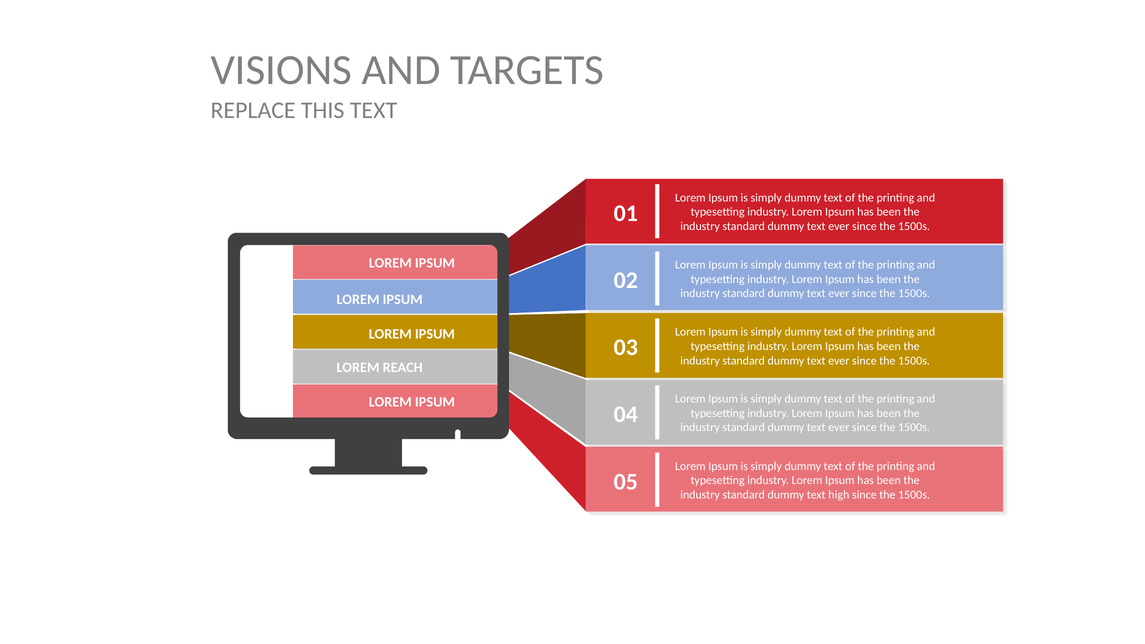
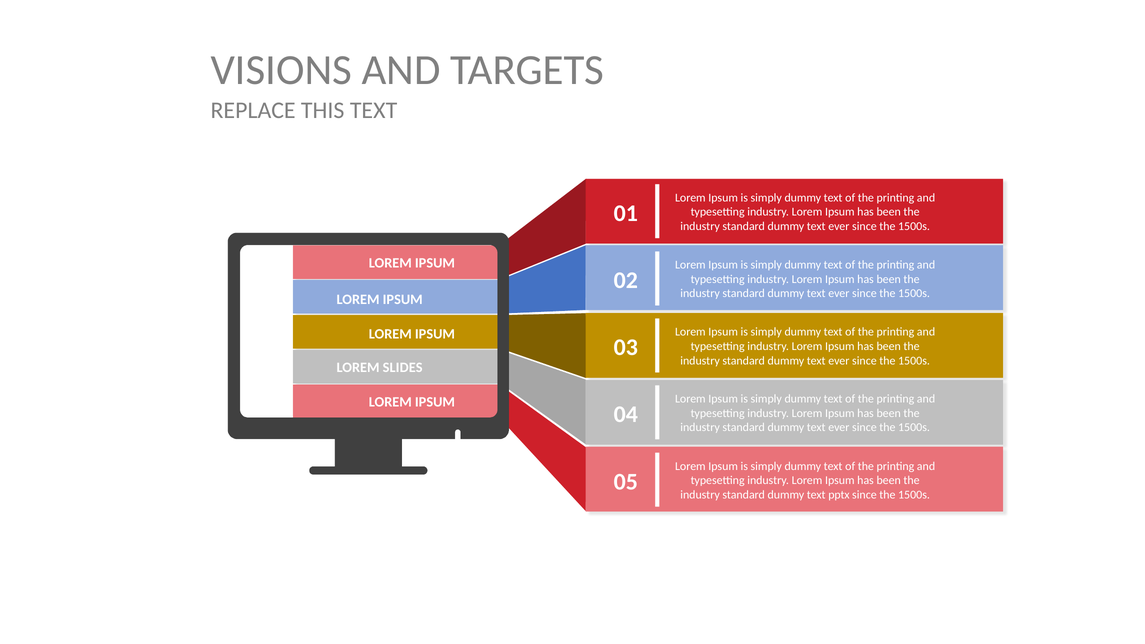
REACH: REACH -> SLIDES
high: high -> pptx
